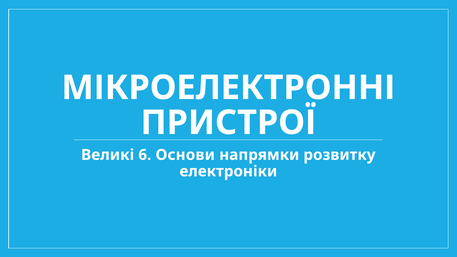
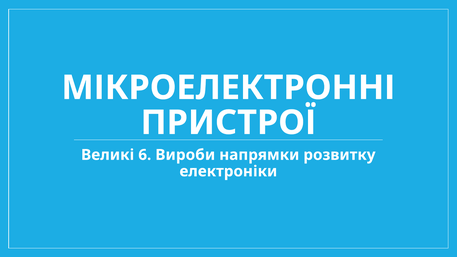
Основи: Основи -> Вироби
